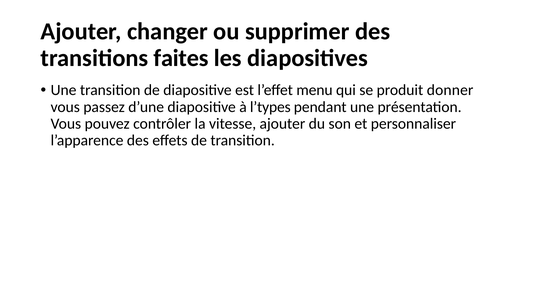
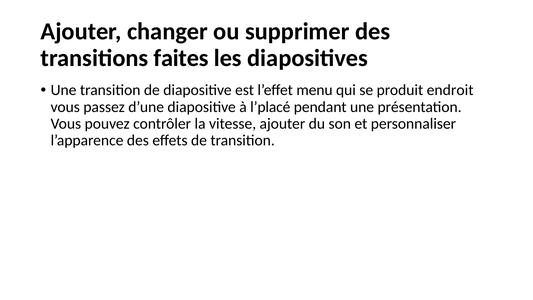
donner: donner -> endroit
l’types: l’types -> l’placé
